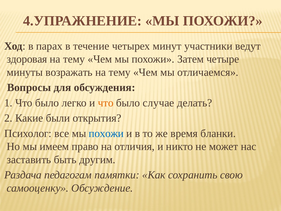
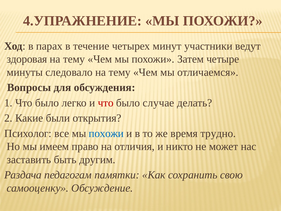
возражать: возражать -> следовало
что at (106, 103) colour: orange -> red
бланки: бланки -> трудно
